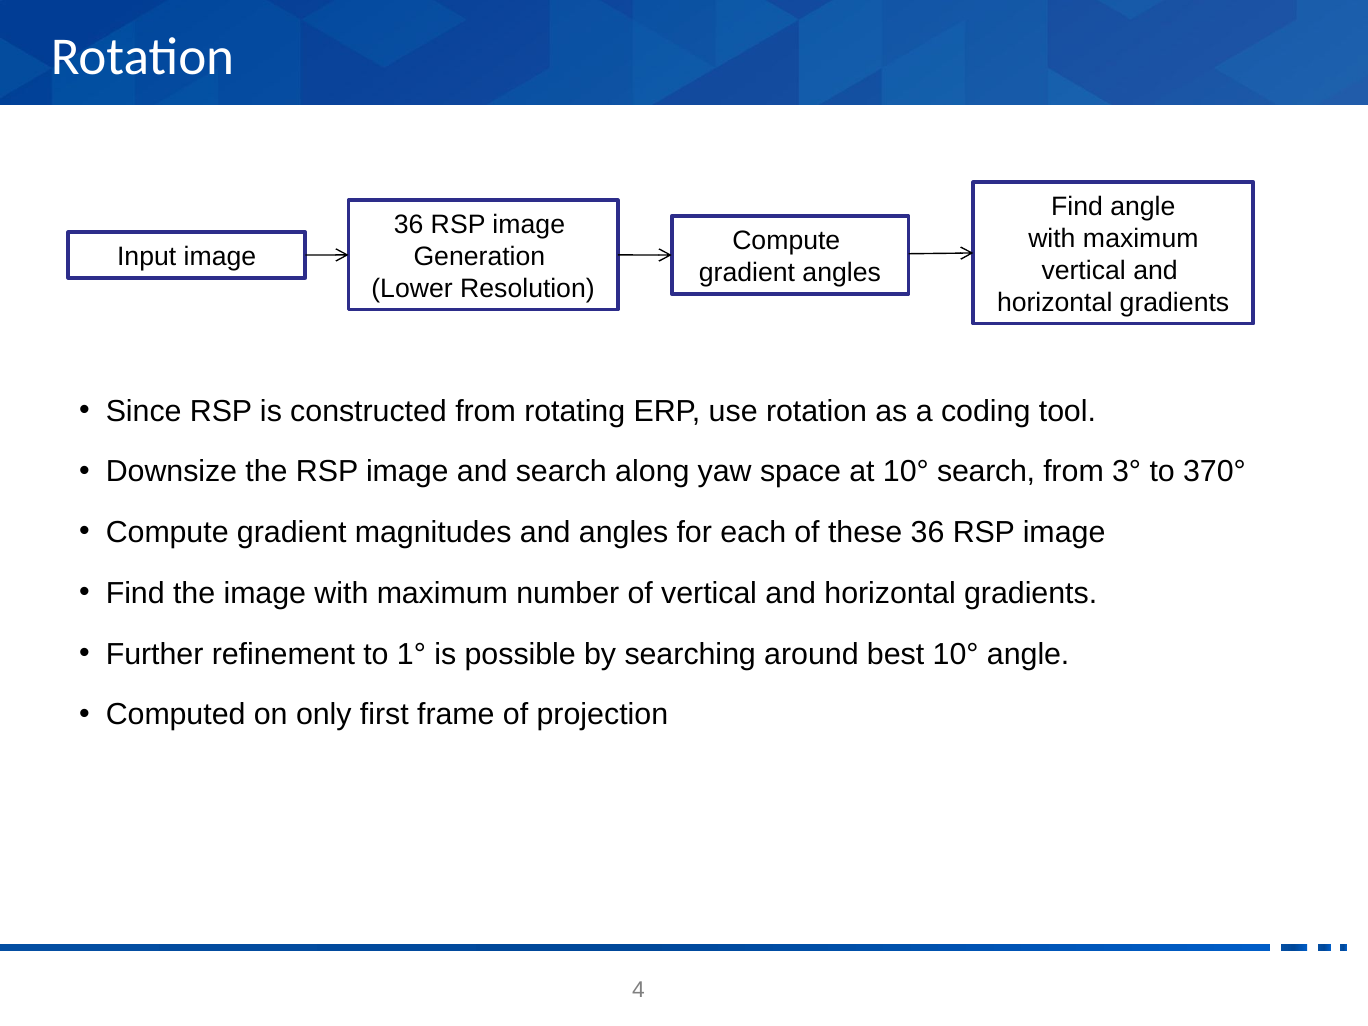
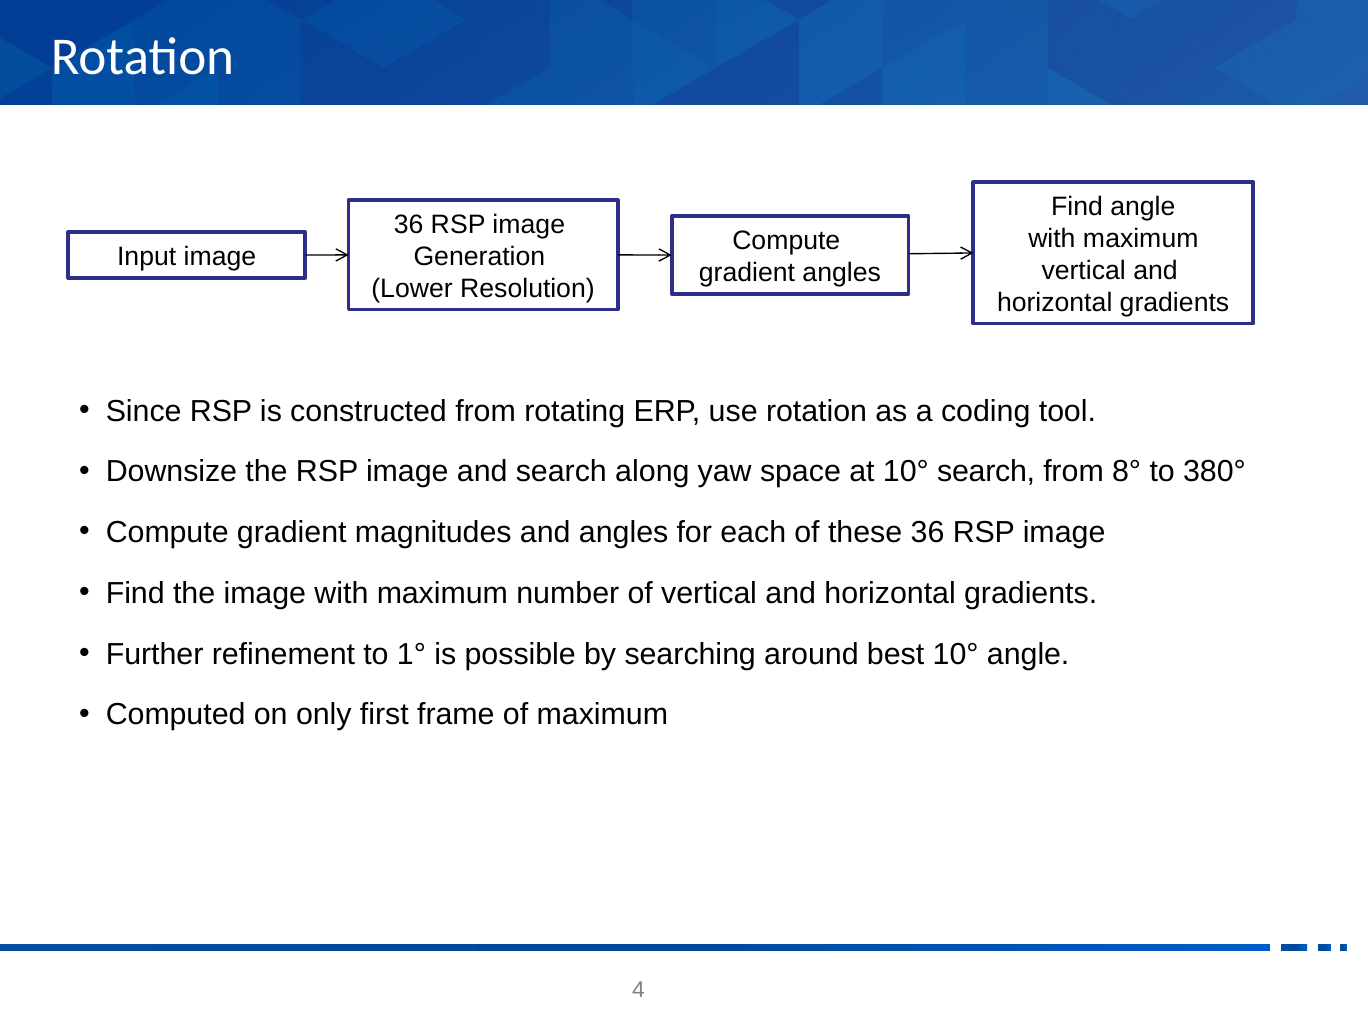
3°: 3° -> 8°
370°: 370° -> 380°
of projection: projection -> maximum
